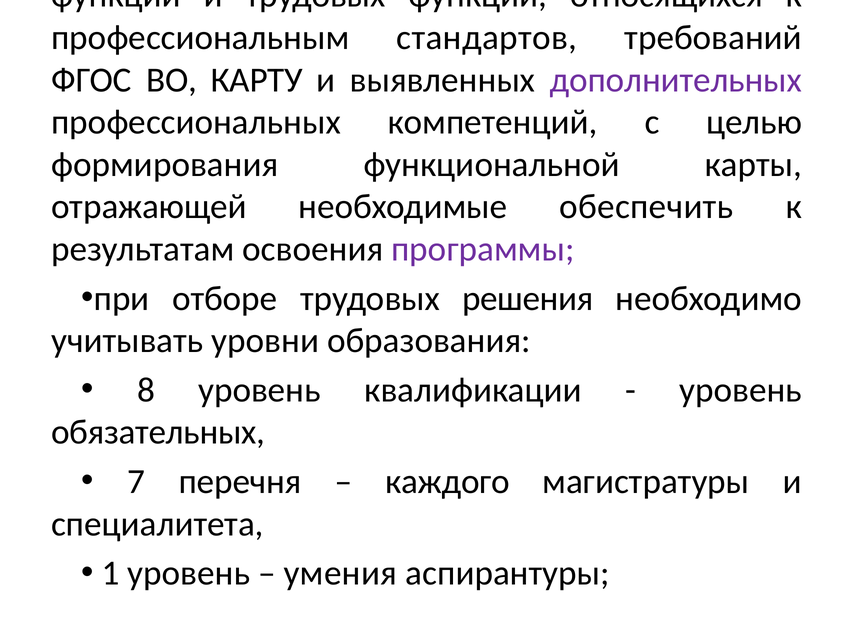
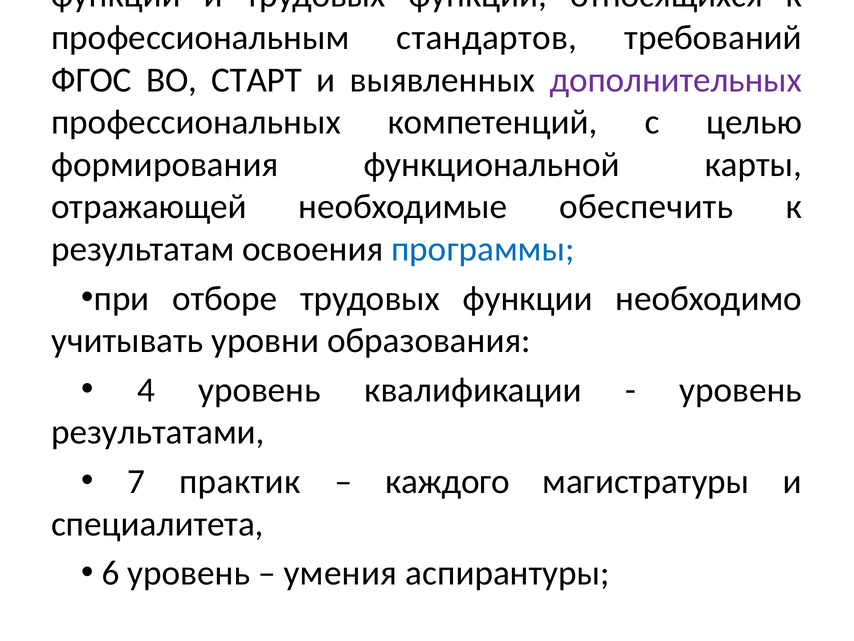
КАРТУ: КАРТУ -> СТАРТ
программы colour: purple -> blue
отборе трудовых решения: решения -> функции
8: 8 -> 4
обязательных: обязательных -> результатами
перечня: перечня -> практик
1: 1 -> 6
